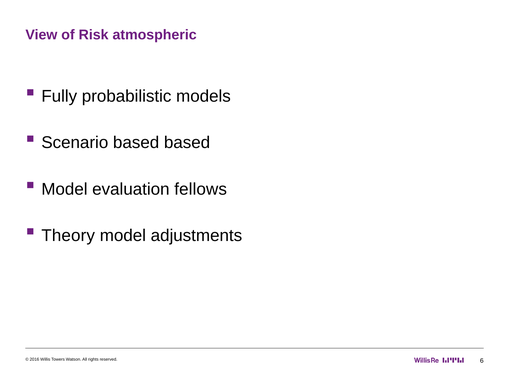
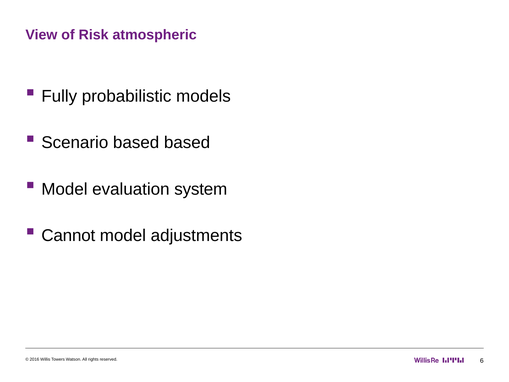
fellows: fellows -> system
Theory: Theory -> Cannot
